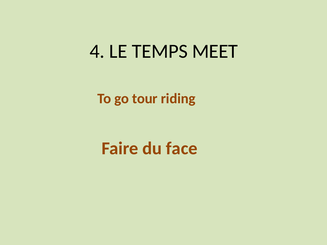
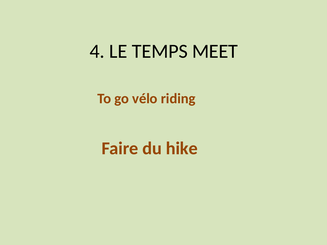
tour: tour -> vélo
face: face -> hike
